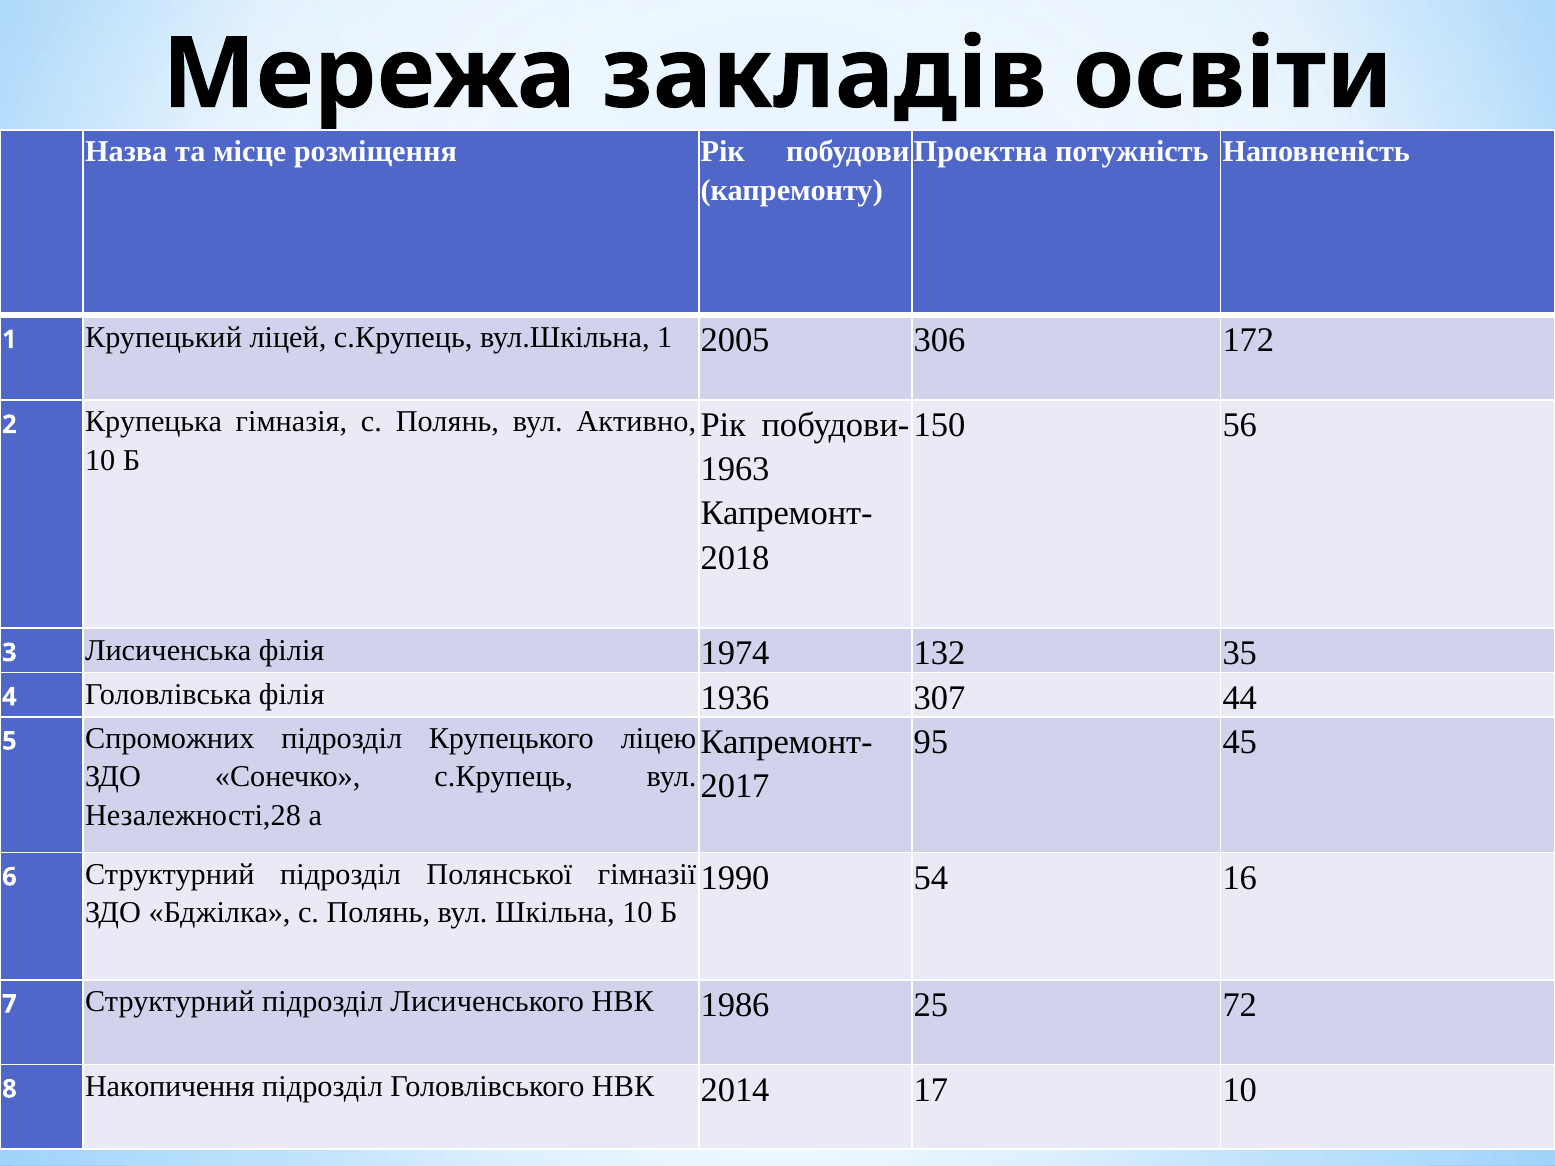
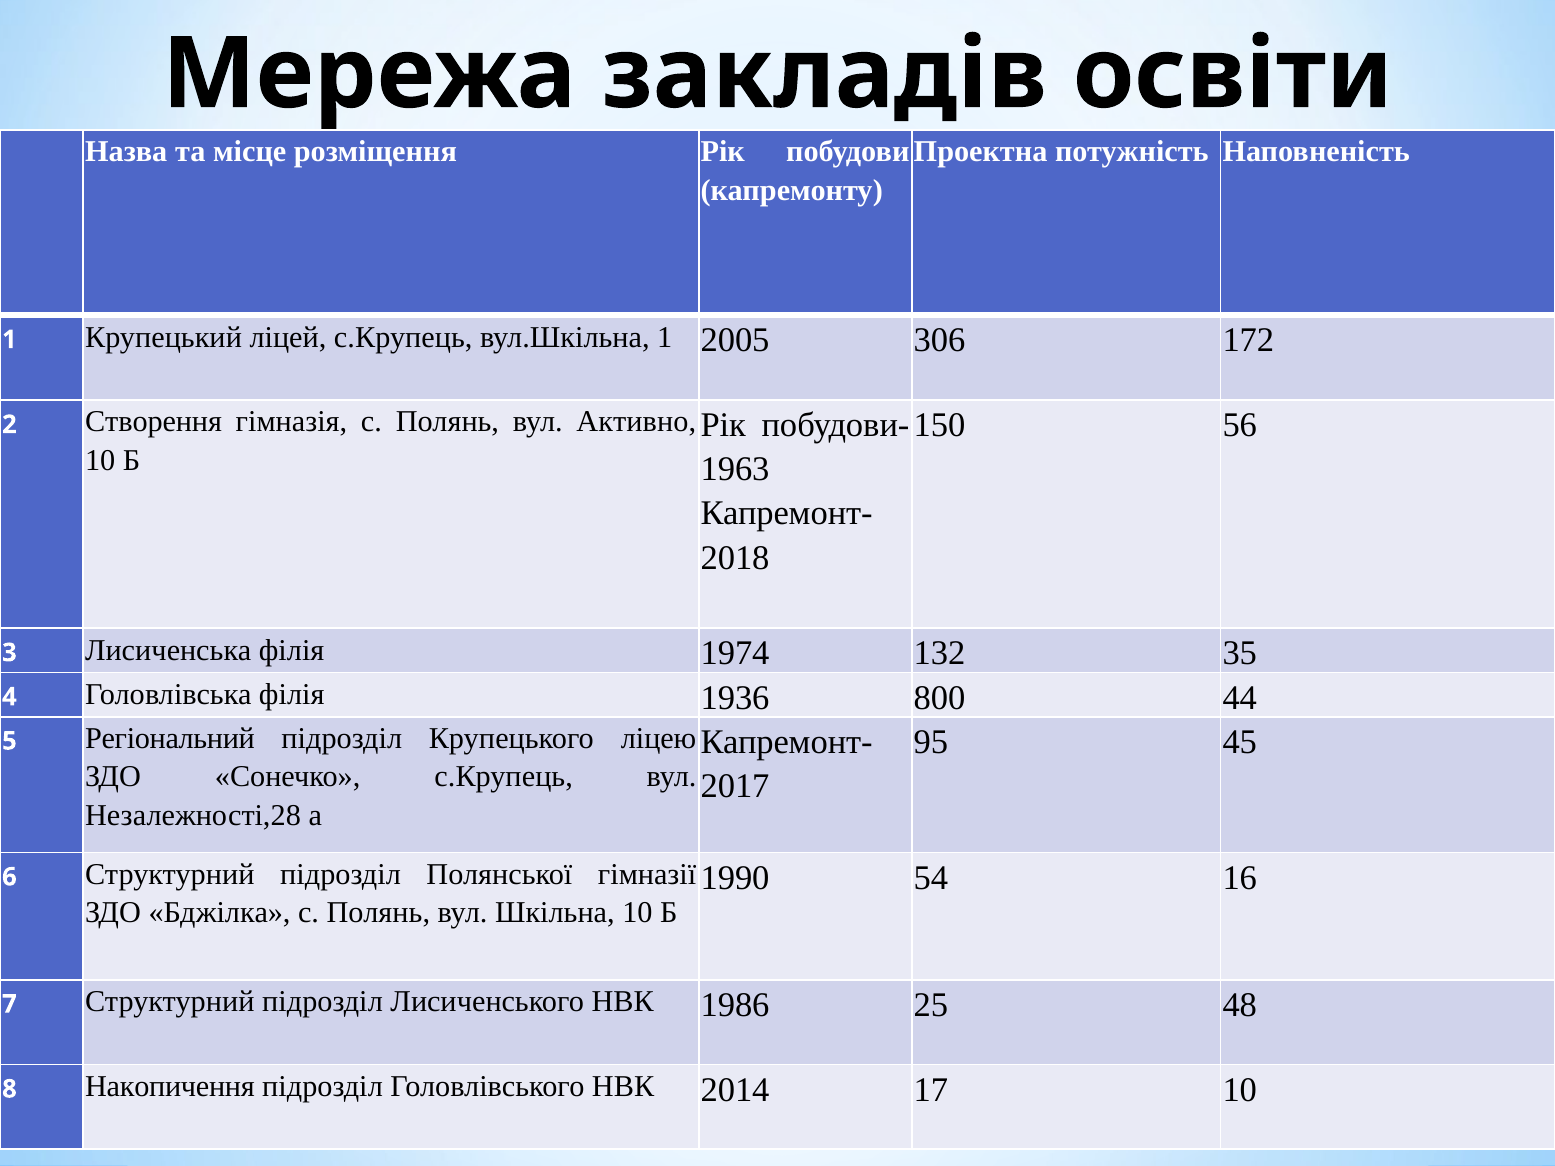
Крупецька: Крупецька -> Створення
307: 307 -> 800
Спроможних: Спроможних -> Регіональний
72: 72 -> 48
